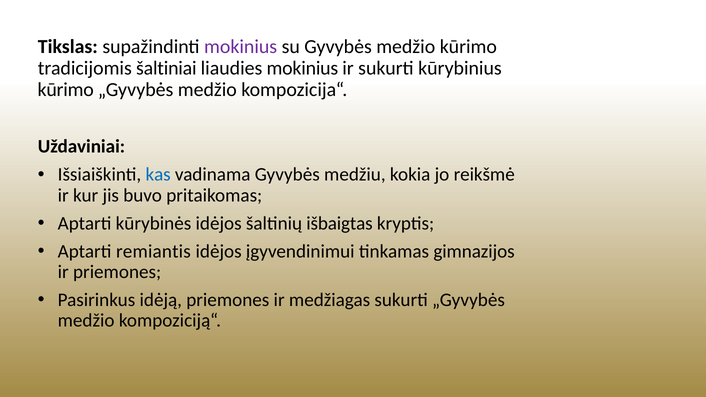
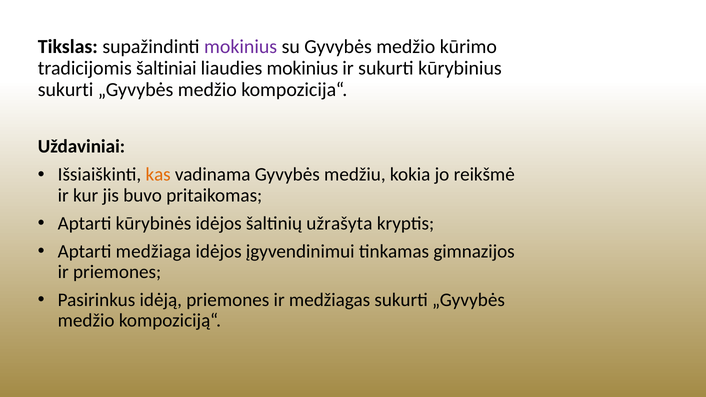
kūrimo at (66, 90): kūrimo -> sukurti
kas colour: blue -> orange
išbaigtas: išbaigtas -> užrašyta
remiantis: remiantis -> medžiaga
